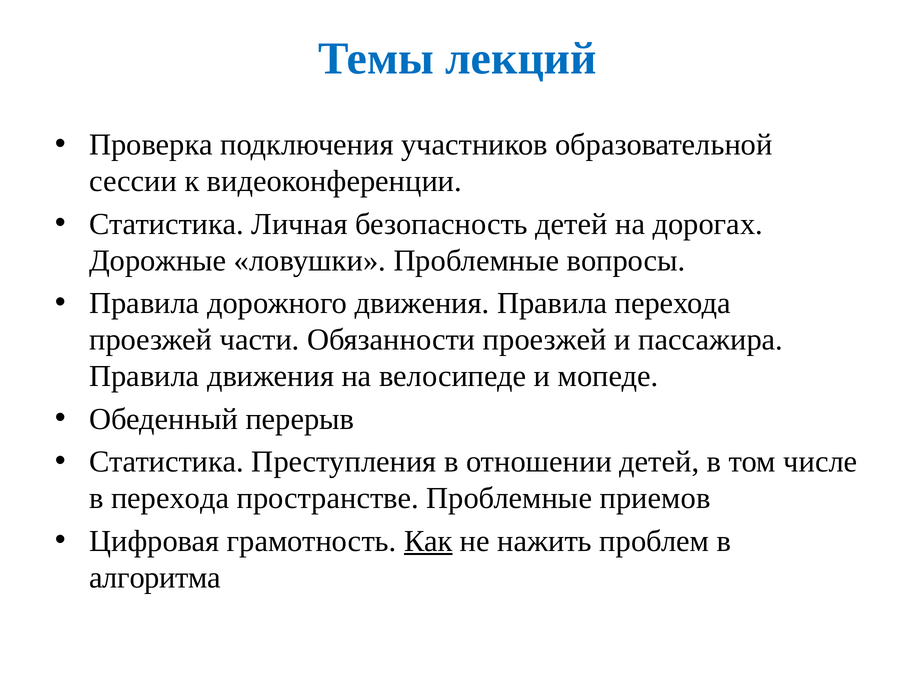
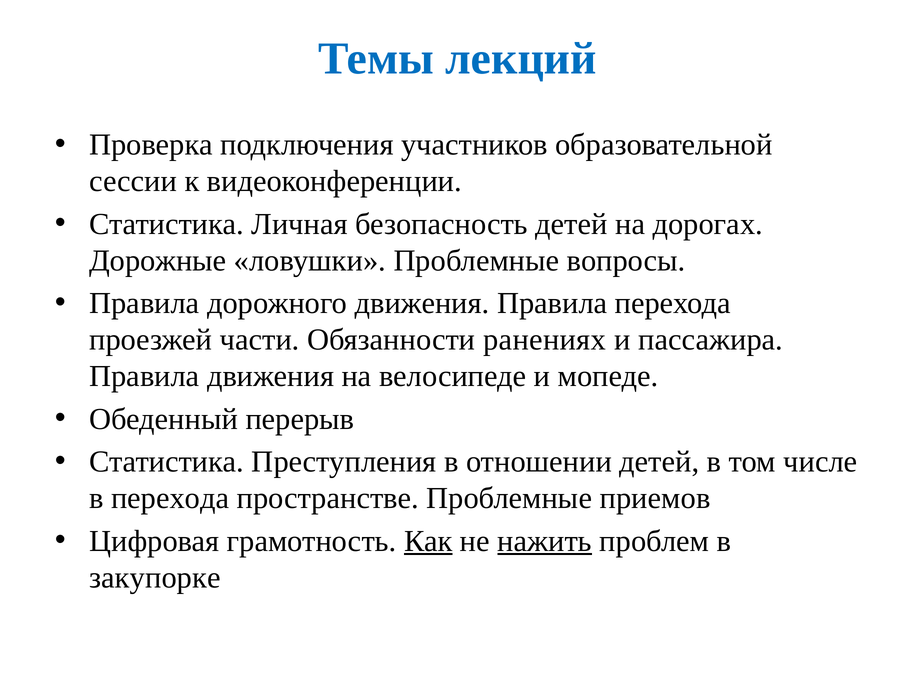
Обязанности проезжей: проезжей -> ранениях
нажить underline: none -> present
алгоритма: алгоритма -> закупорке
